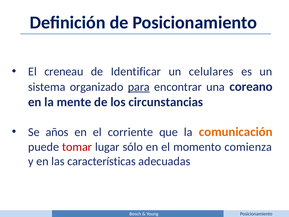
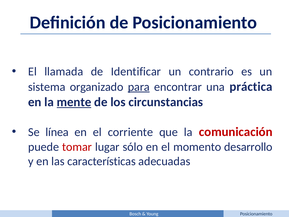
creneau: creneau -> llamada
celulares: celulares -> contrario
coreano: coreano -> práctica
mente underline: none -> present
años: años -> línea
comunicación colour: orange -> red
comienza: comienza -> desarrollo
